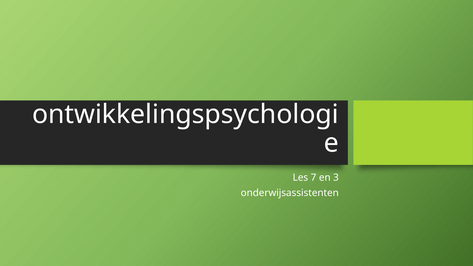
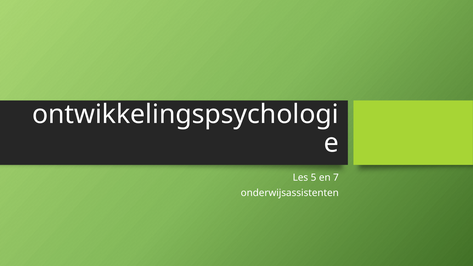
7: 7 -> 5
3: 3 -> 7
